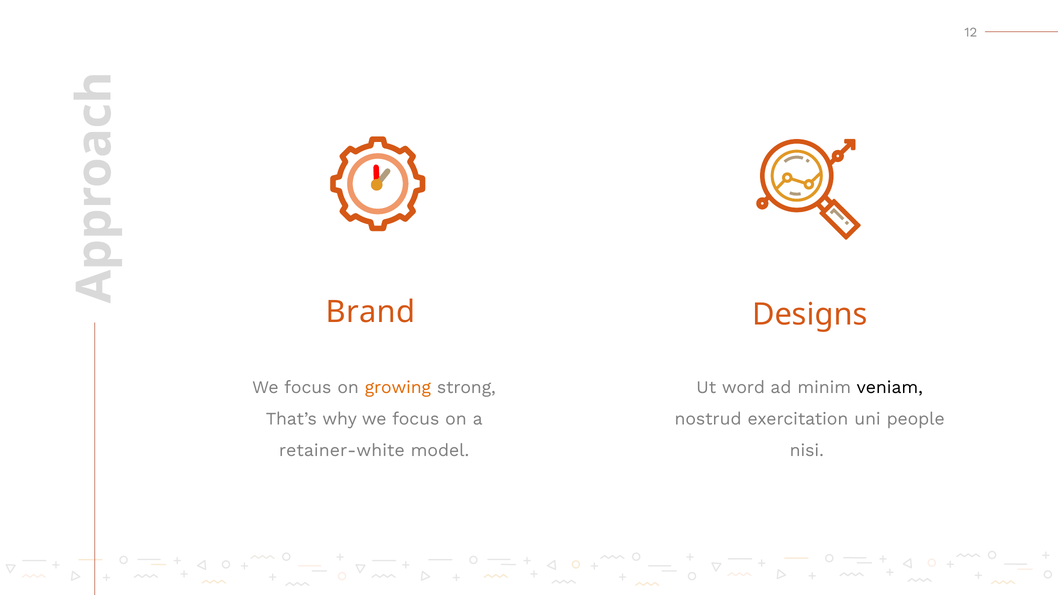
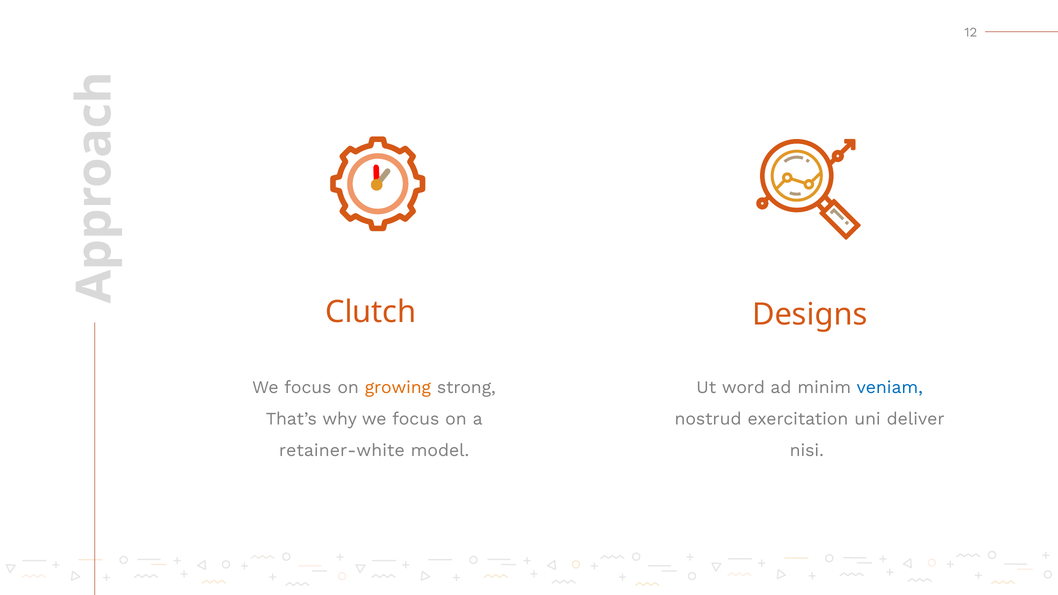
Brand: Brand -> Clutch
veniam colour: black -> blue
people: people -> deliver
